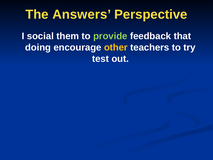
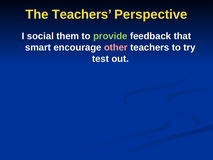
The Answers: Answers -> Teachers
doing: doing -> smart
other colour: yellow -> pink
